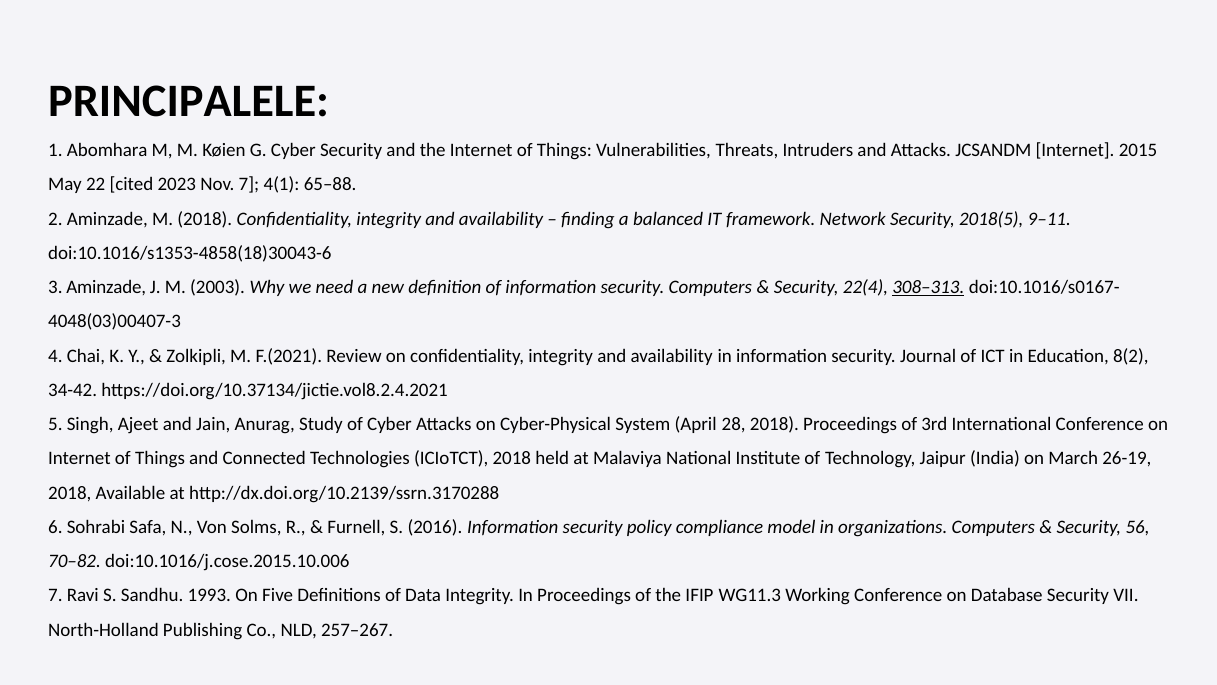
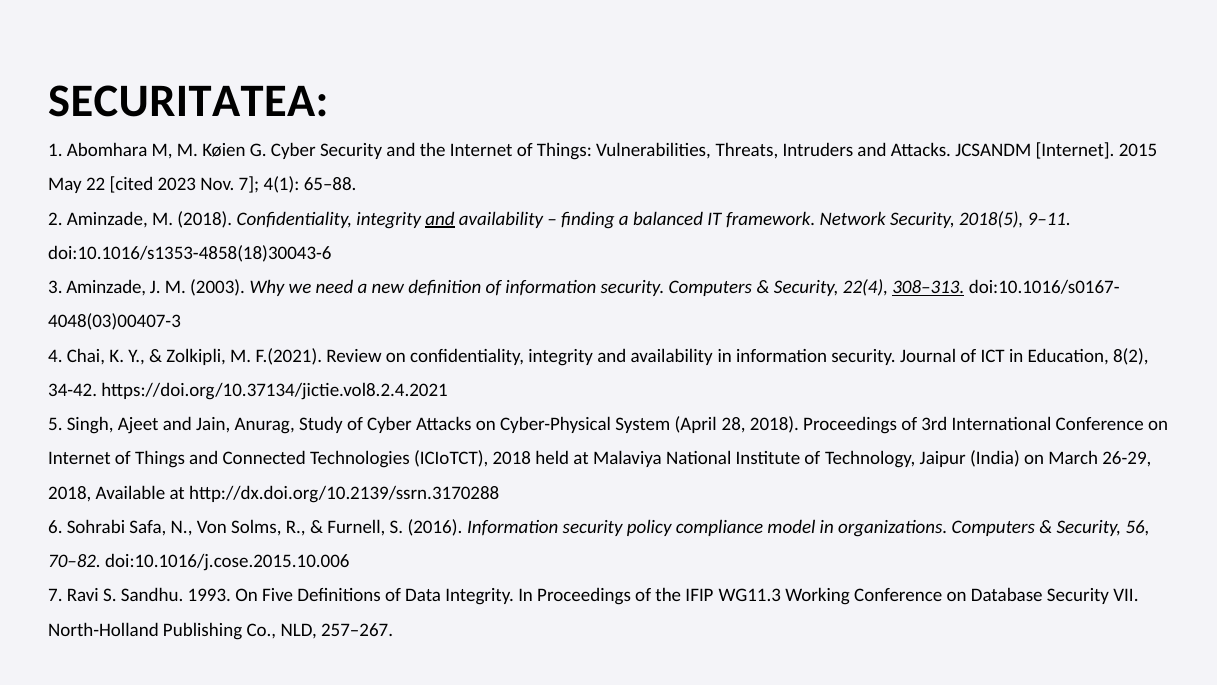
PRINCIPALELE: PRINCIPALELE -> SECURITATEA
and at (440, 219) underline: none -> present
26-19: 26-19 -> 26-29
